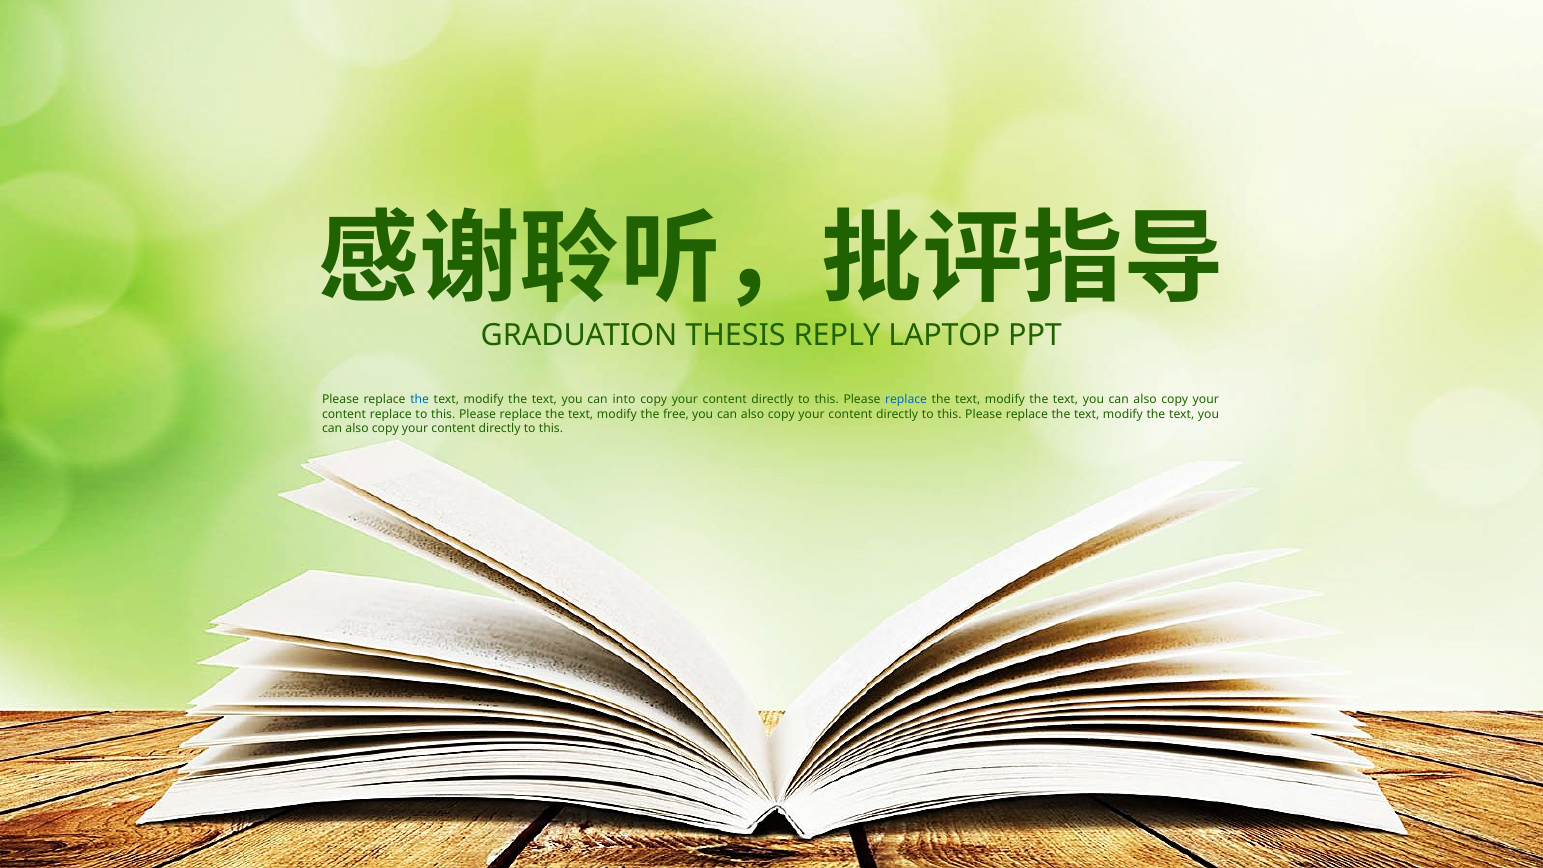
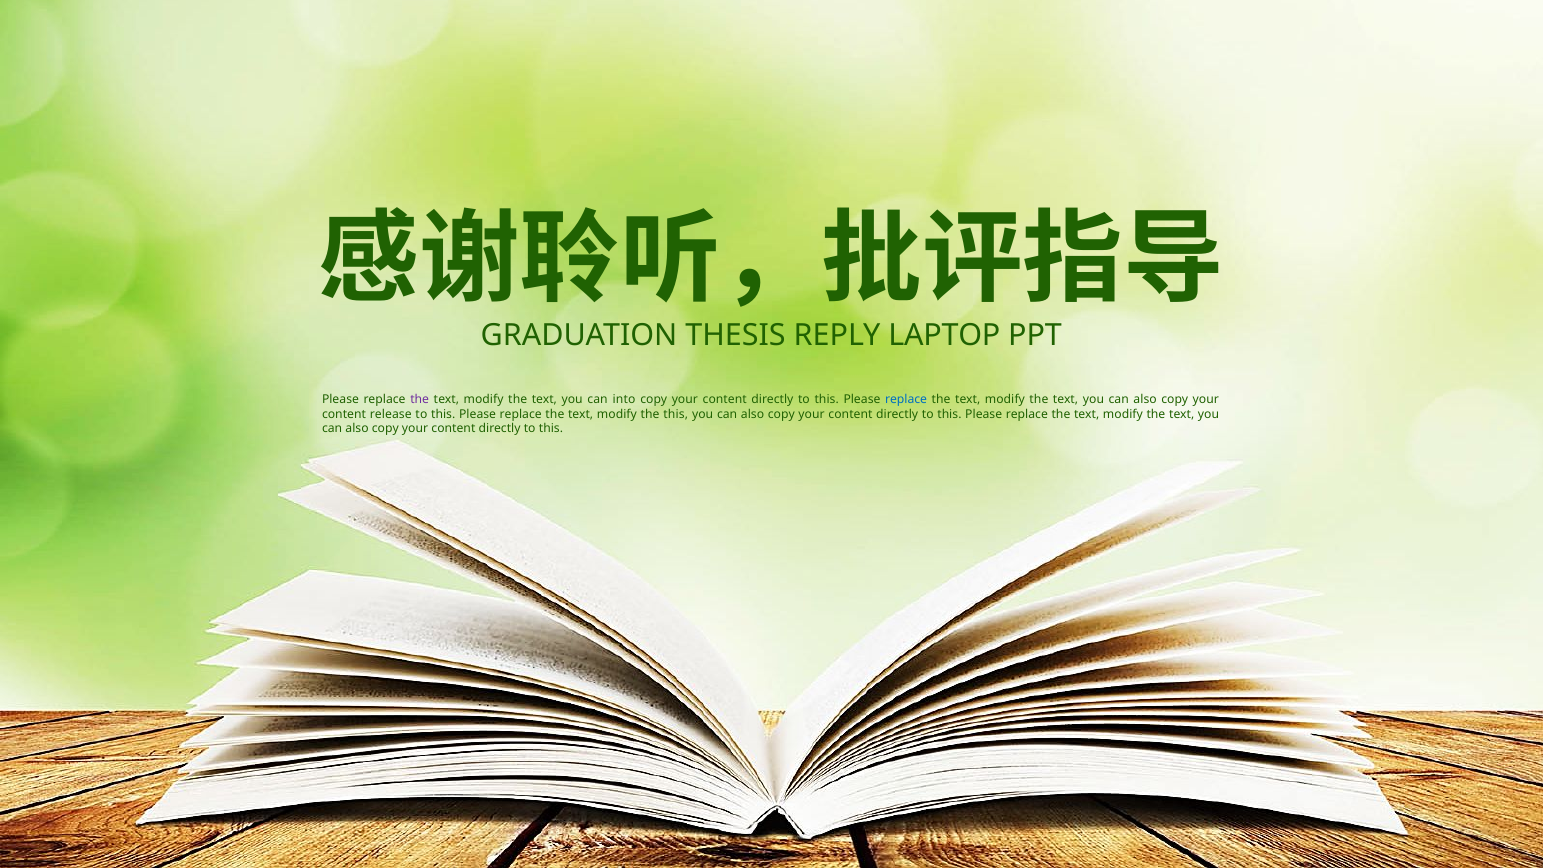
the at (420, 400) colour: blue -> purple
content replace: replace -> release
the free: free -> this
